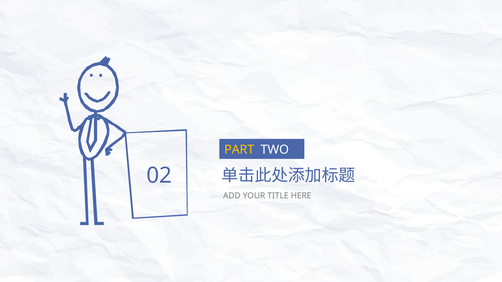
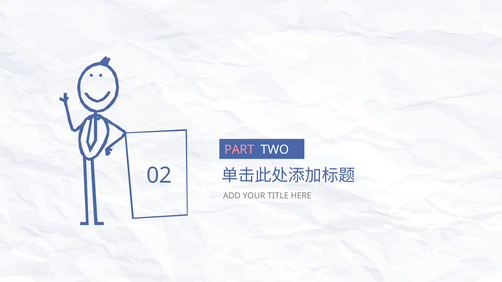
PART colour: yellow -> pink
